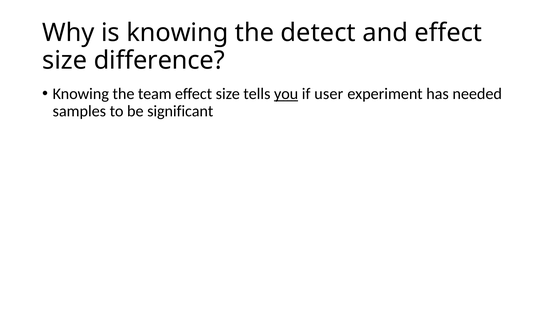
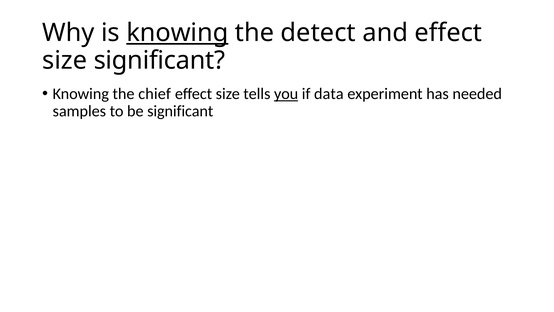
knowing at (177, 33) underline: none -> present
size difference: difference -> significant
team: team -> chief
user: user -> data
